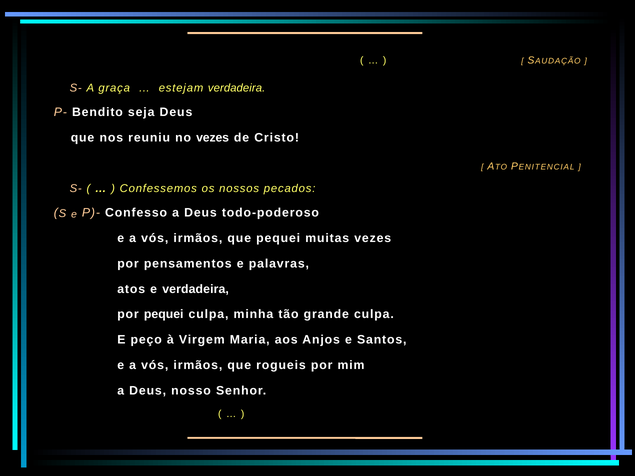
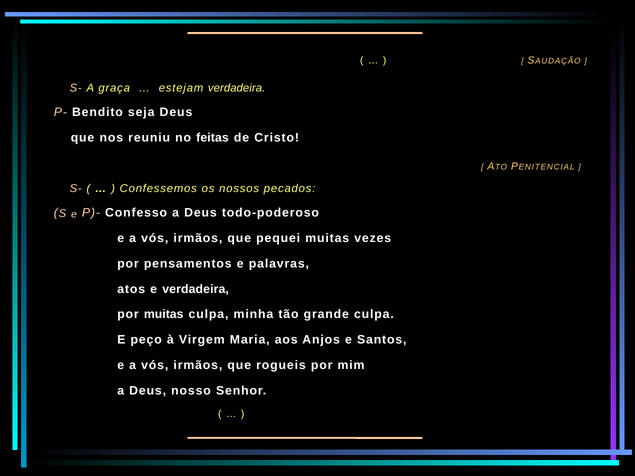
no vezes: vezes -> feitas
por pequei: pequei -> muitas
